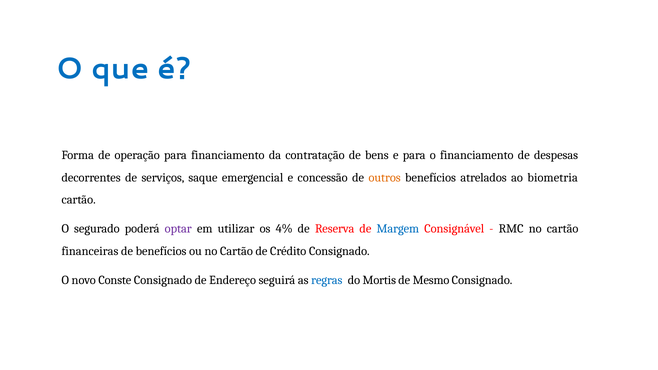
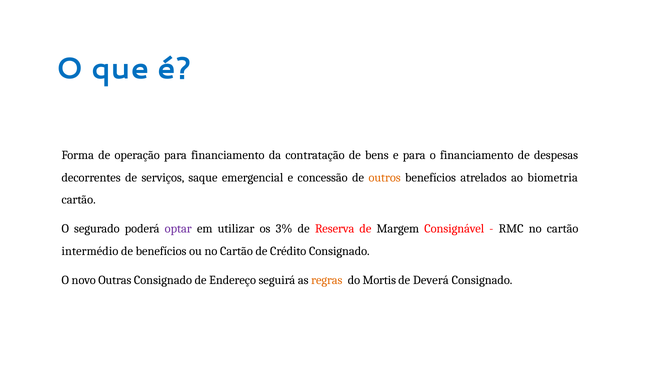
4%: 4% -> 3%
Margem colour: blue -> black
financeiras: financeiras -> intermédio
Conste: Conste -> Outras
regras colour: blue -> orange
Mesmo: Mesmo -> Deverá
